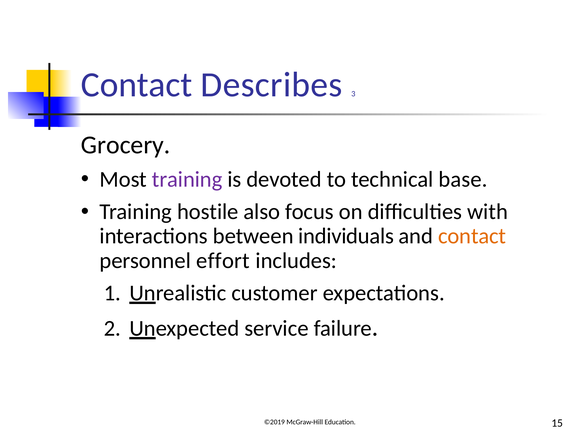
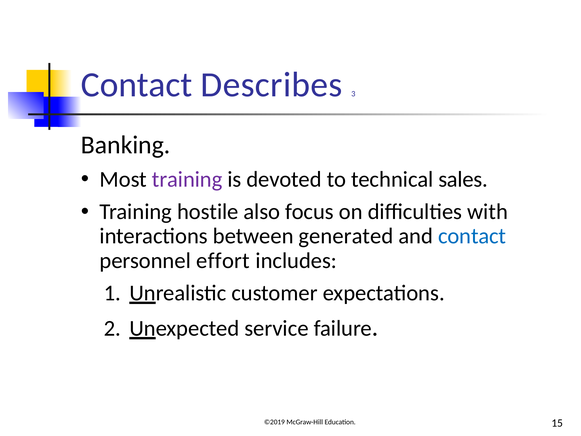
Grocery: Grocery -> Banking
base: base -> sales
individuals: individuals -> generated
contact at (472, 236) colour: orange -> blue
